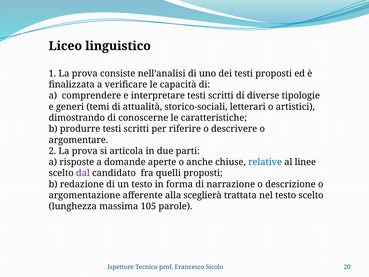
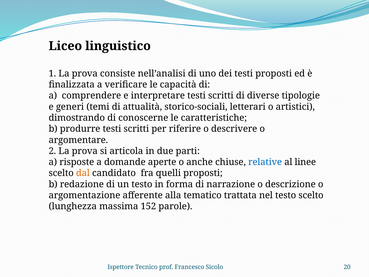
dal colour: purple -> orange
sceglierà: sceglierà -> tematico
105: 105 -> 152
